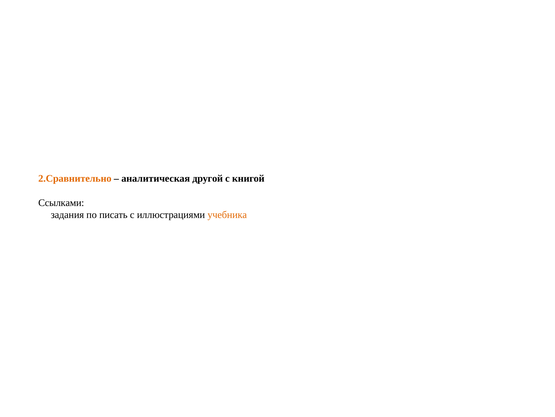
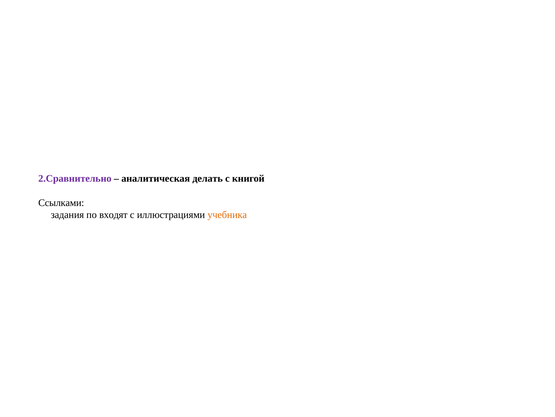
2.Сравнительно colour: orange -> purple
другой: другой -> делать
писать: писать -> входят
